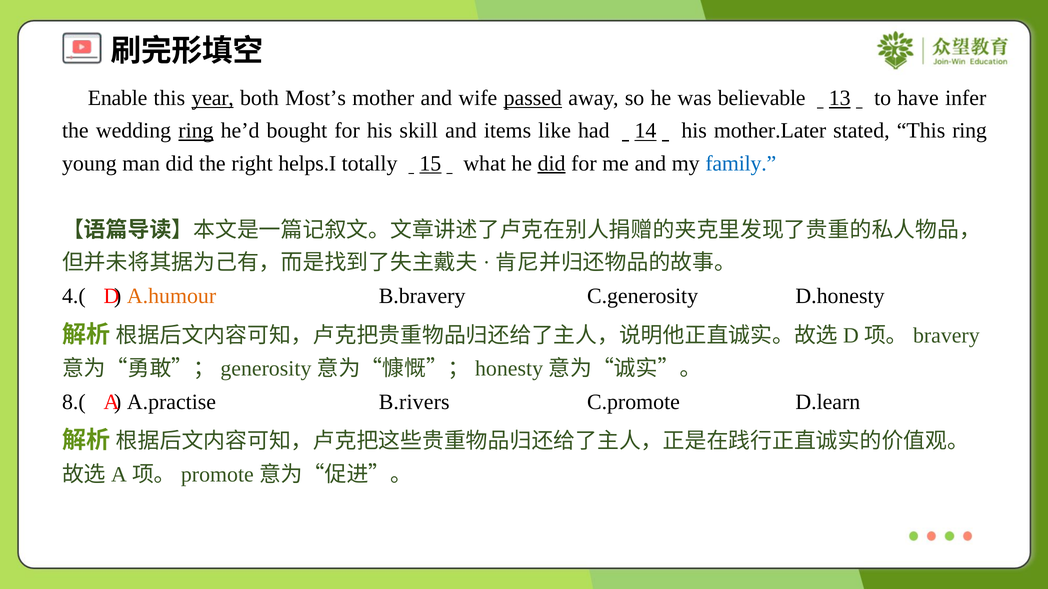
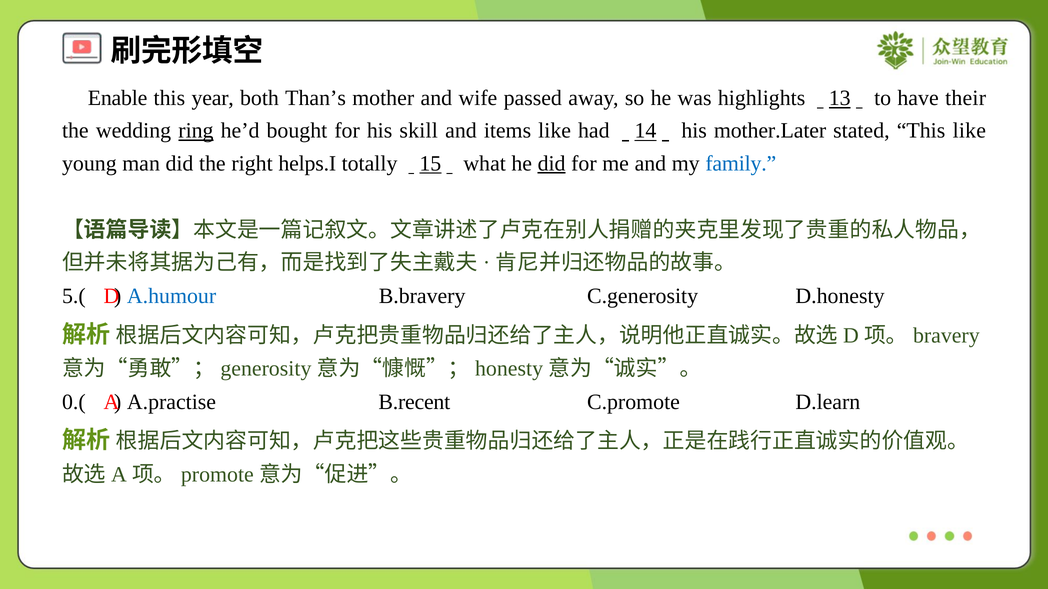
year underline: present -> none
Most’s: Most’s -> Than’s
passed underline: present -> none
believable: believable -> highlights
infer: infer -> their
This ring: ring -> like
4.(: 4.( -> 5.(
A.humour colour: orange -> blue
8.(: 8.( -> 0.(
B.rivers: B.rivers -> B.recent
